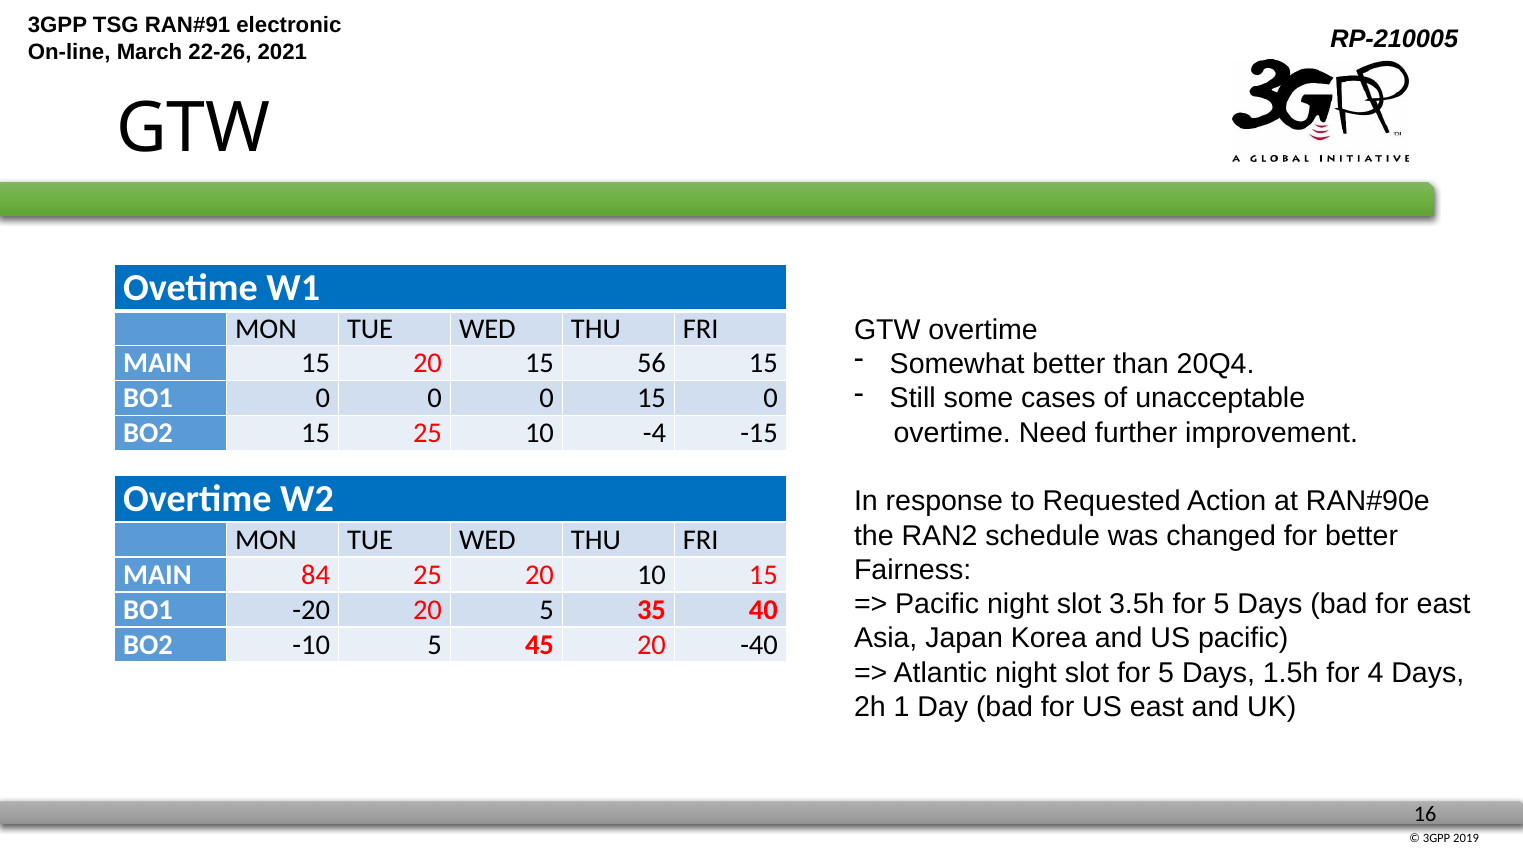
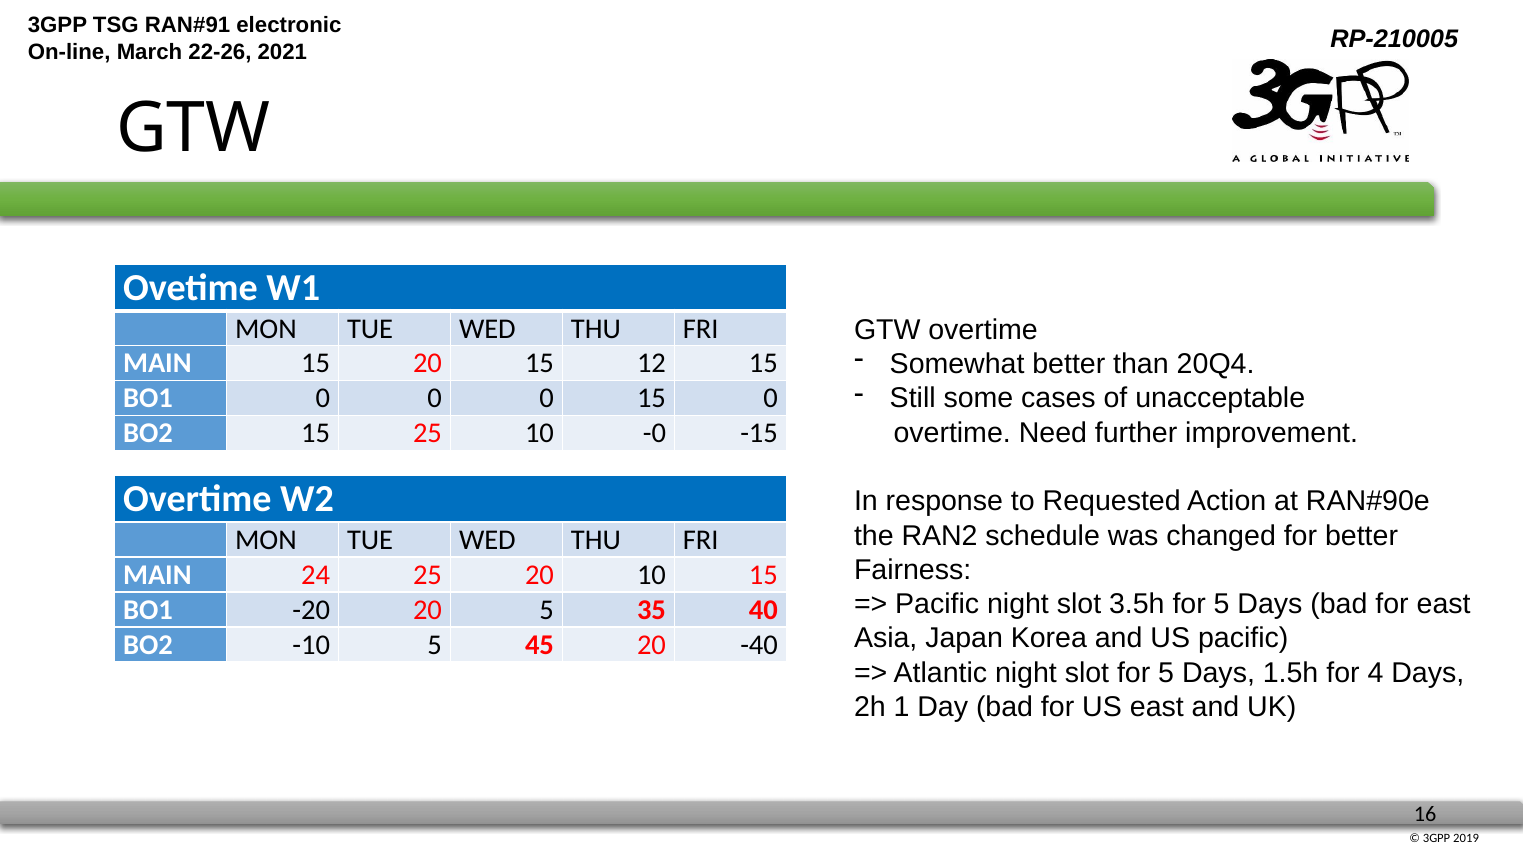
56: 56 -> 12
-4: -4 -> -0
84: 84 -> 24
